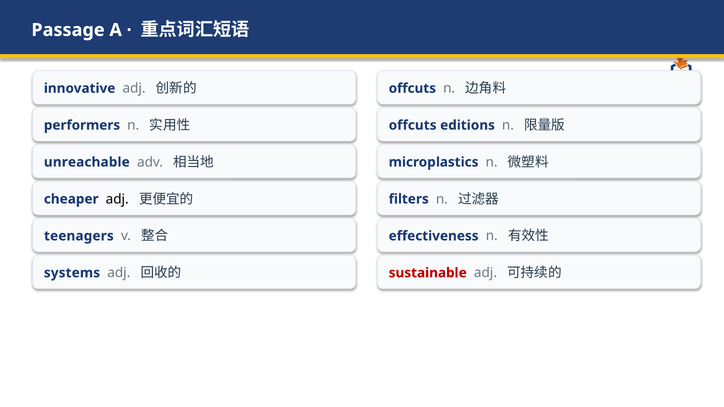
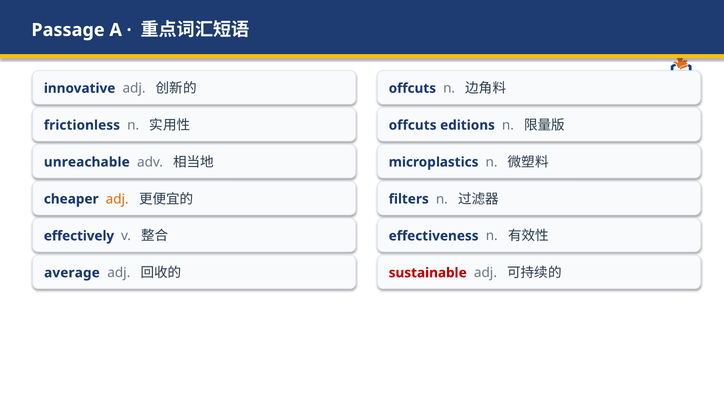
performers: performers -> frictionless
adj at (117, 199) colour: black -> orange
teenagers: teenagers -> effectively
systems: systems -> average
